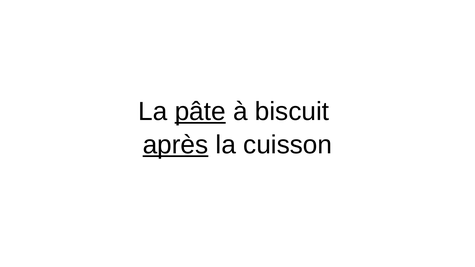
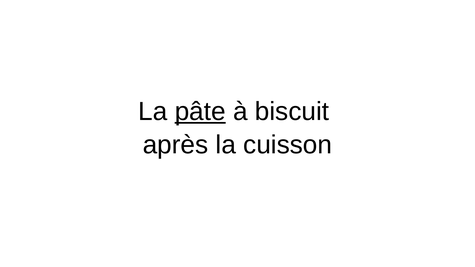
après underline: present -> none
